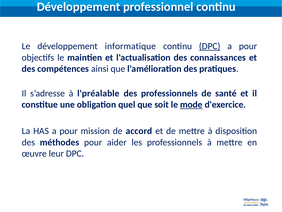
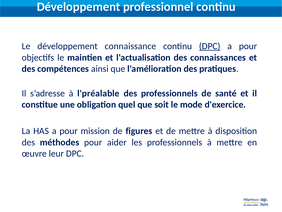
informatique: informatique -> connaissance
mode underline: present -> none
accord: accord -> figures
